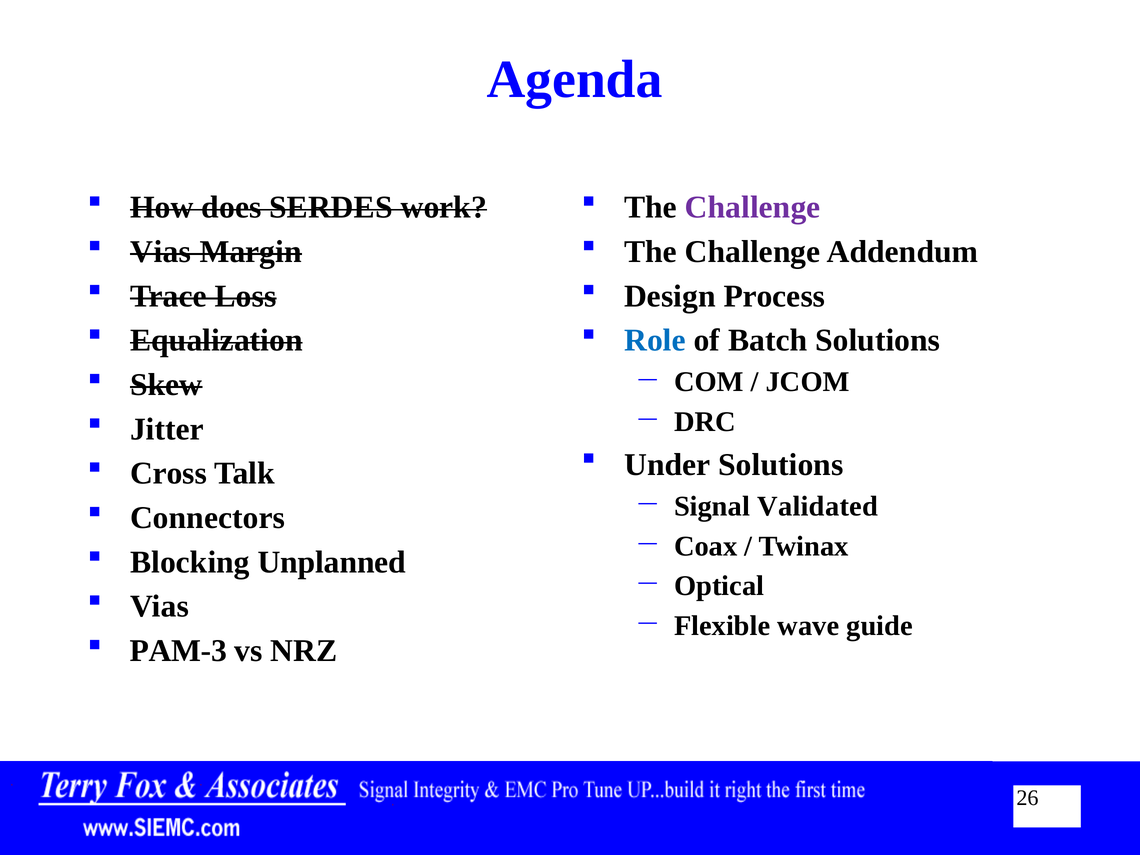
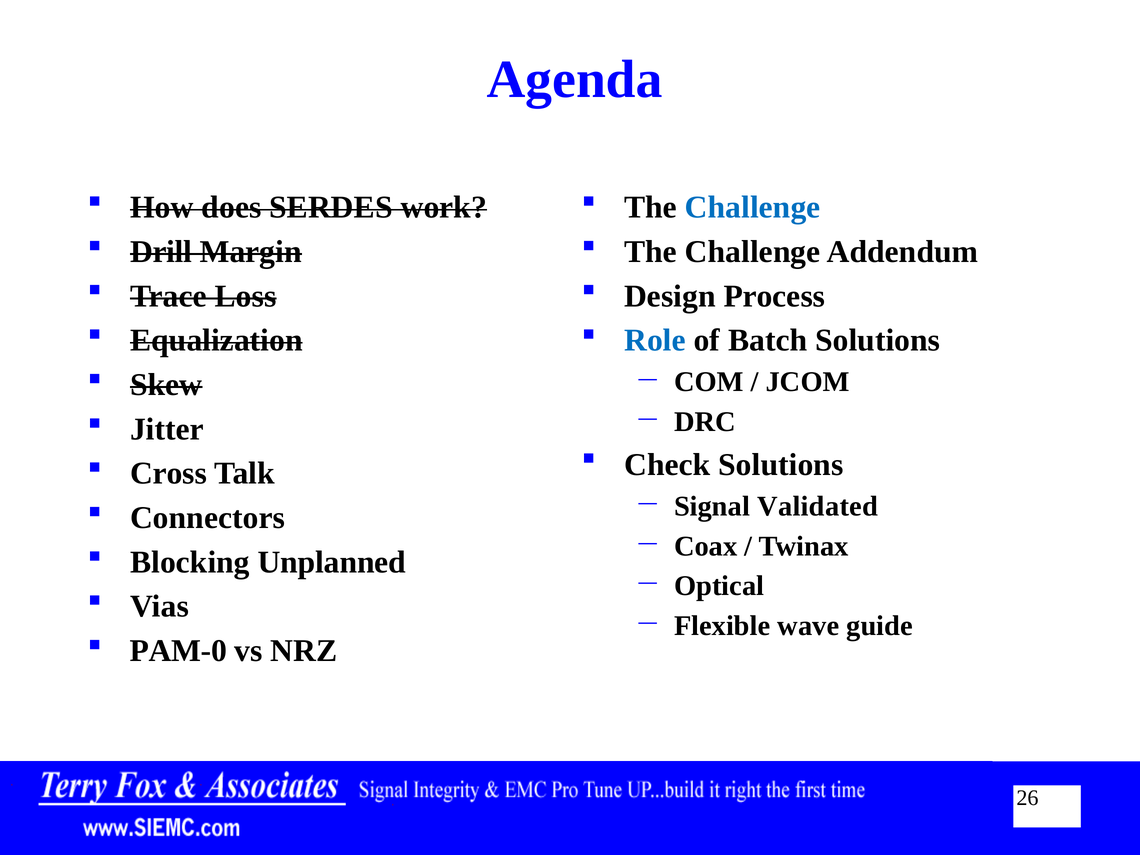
Challenge at (753, 207) colour: purple -> blue
Vias at (161, 252): Vias -> Drill
Under: Under -> Check
PAM-3: PAM-3 -> PAM-0
